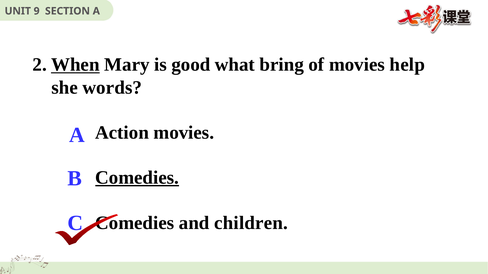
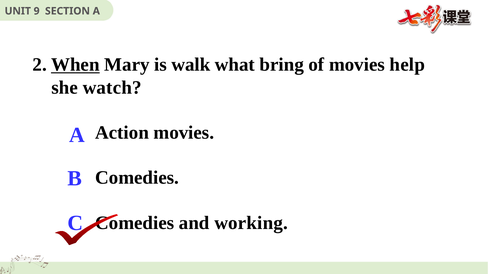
good: good -> walk
words: words -> watch
Comedies at (137, 178) underline: present -> none
children: children -> working
